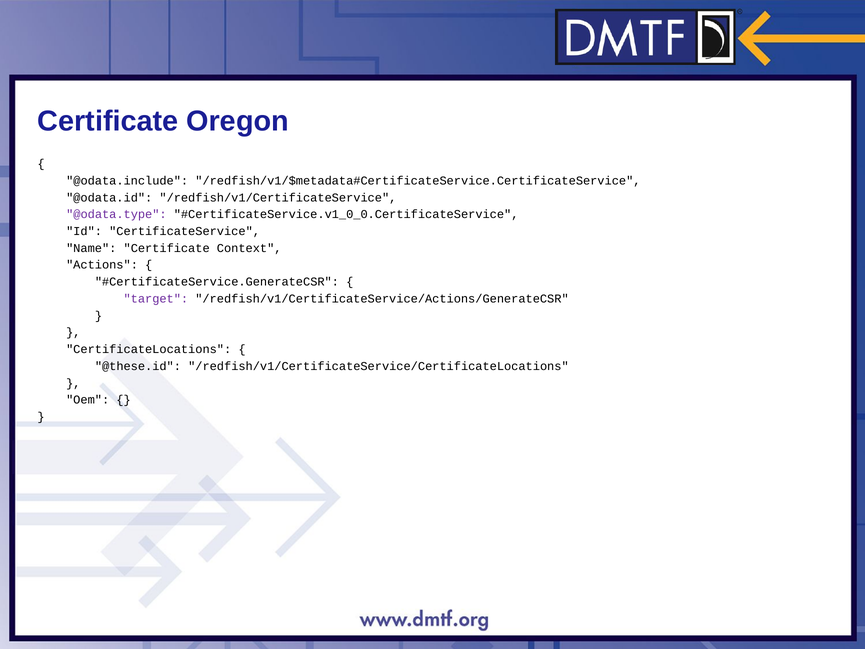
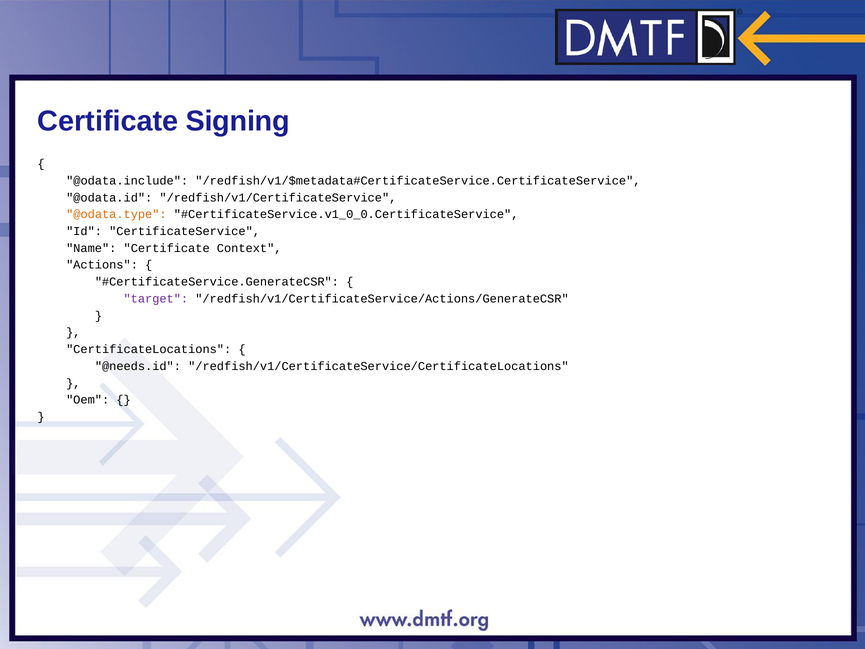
Oregon: Oregon -> Signing
@odata.type colour: purple -> orange
@these.id: @these.id -> @needs.id
